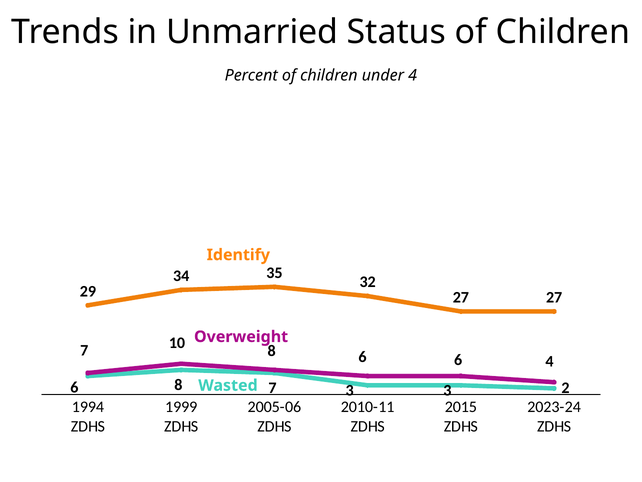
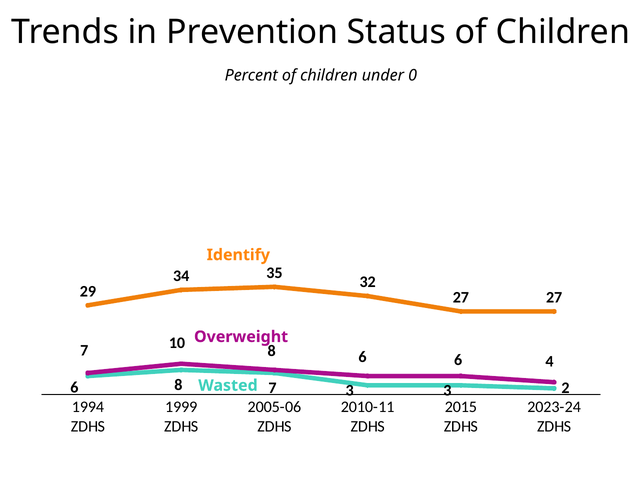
Unmarried: Unmarried -> Prevention
under 4: 4 -> 0
